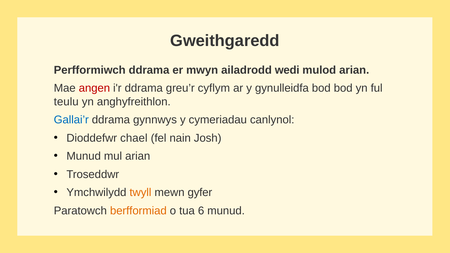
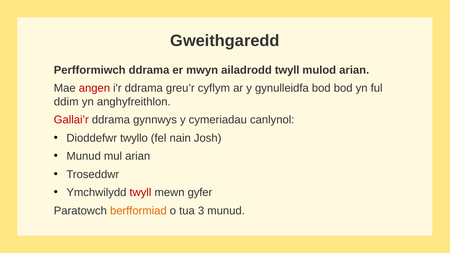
ailadrodd wedi: wedi -> twyll
teulu: teulu -> ddim
Gallai’r colour: blue -> red
chael: chael -> twyllo
twyll at (140, 193) colour: orange -> red
6: 6 -> 3
